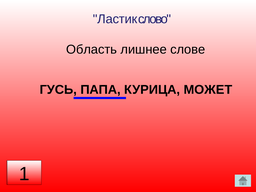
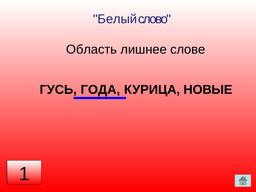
Ластик: Ластик -> Белый
ПАПА: ПАПА -> ГОДА
МОЖЕТ: МОЖЕТ -> НОВЫЕ
